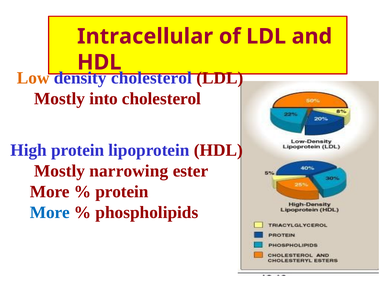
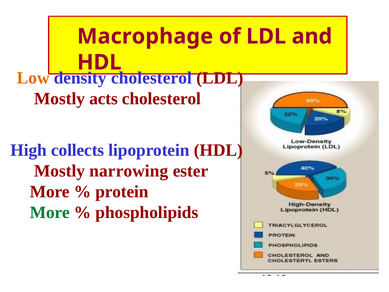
Intracellular: Intracellular -> Macrophage
into: into -> acts
High protein: protein -> collects
More at (50, 212) colour: blue -> green
